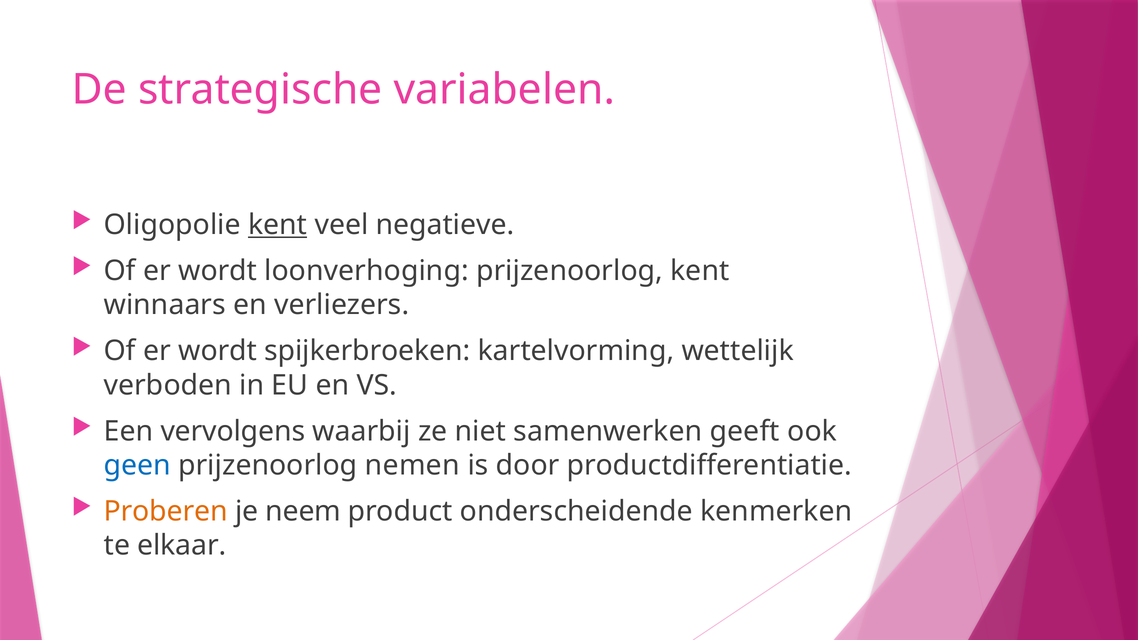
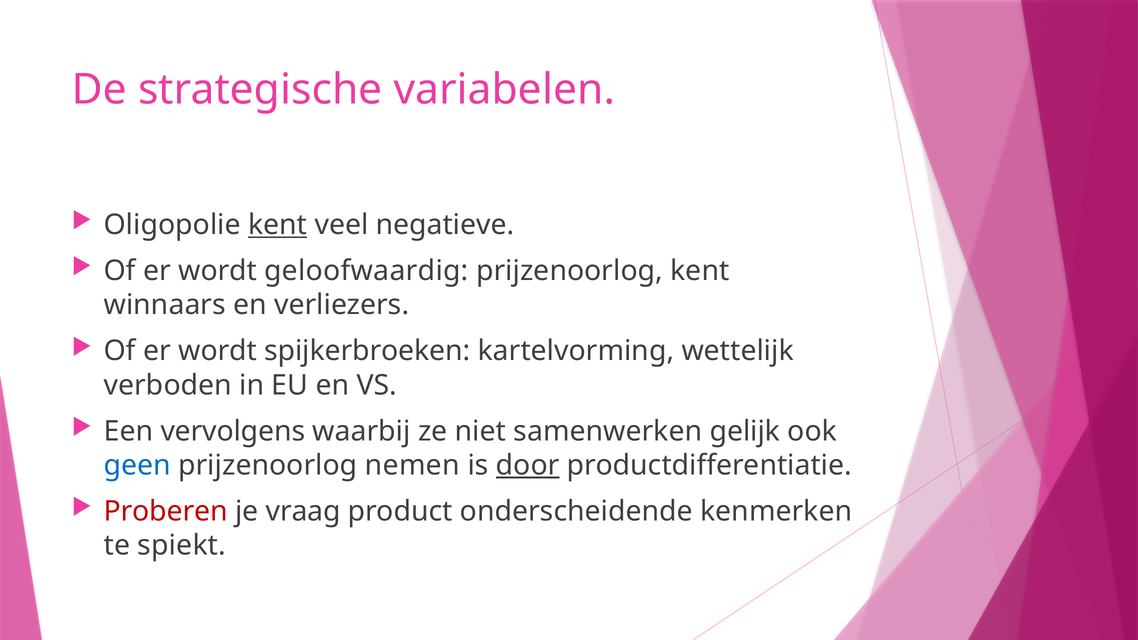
loonverhoging: loonverhoging -> geloofwaardig
geeft: geeft -> gelijk
door underline: none -> present
Proberen colour: orange -> red
neem: neem -> vraag
elkaar: elkaar -> spiekt
